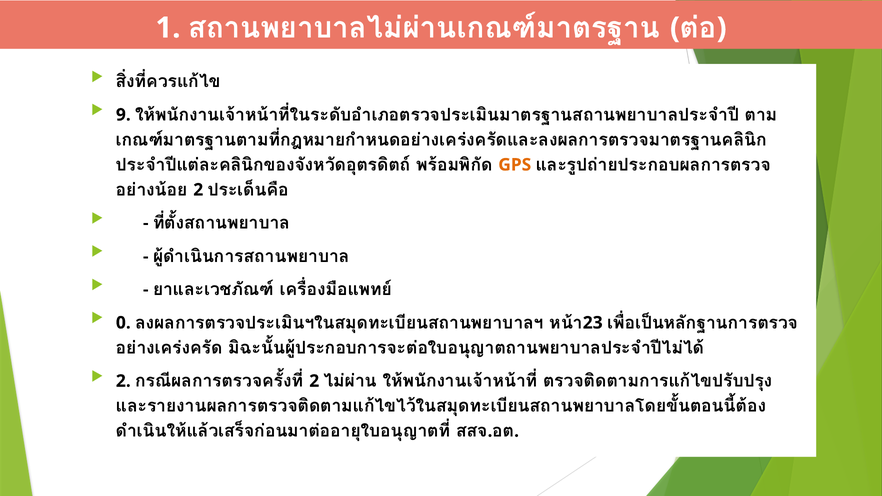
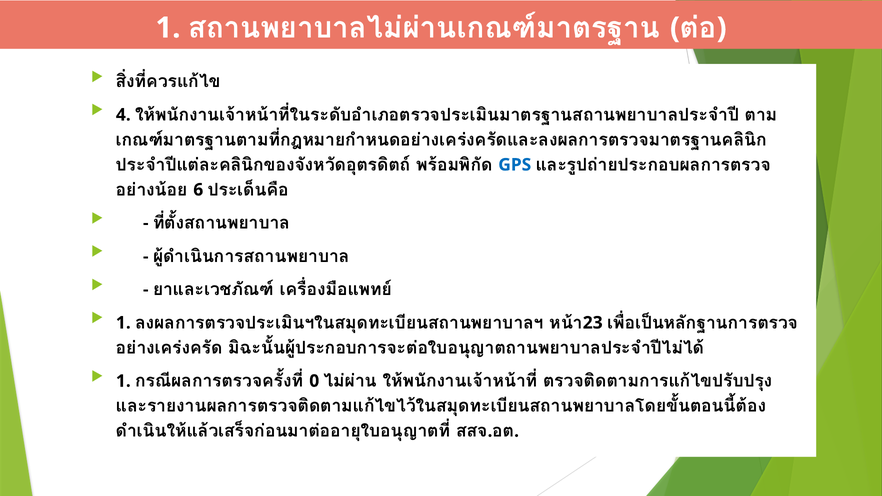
9: 9 -> 4
GPS colour: orange -> blue
2 at (198, 190): 2 -> 6
0 at (123, 323): 0 -> 1
2 at (123, 381): 2 -> 1
2 at (314, 381): 2 -> 0
